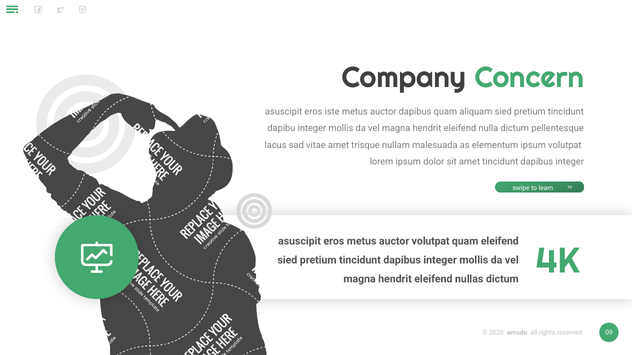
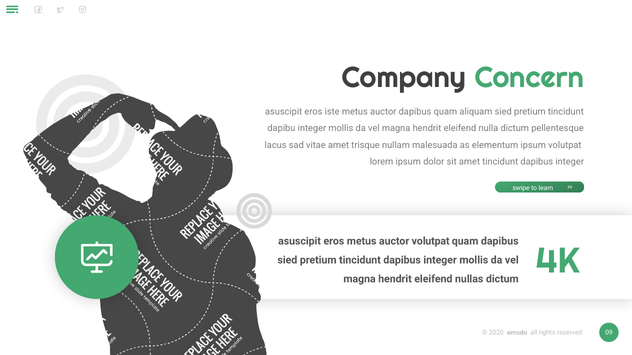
quam eleifend: eleifend -> dapibus
